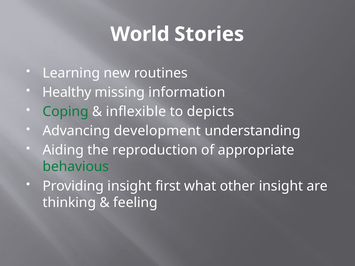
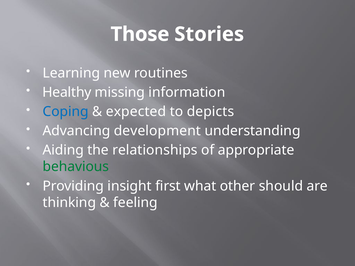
World: World -> Those
Coping colour: green -> blue
inflexible: inflexible -> expected
reproduction: reproduction -> relationships
other insight: insight -> should
